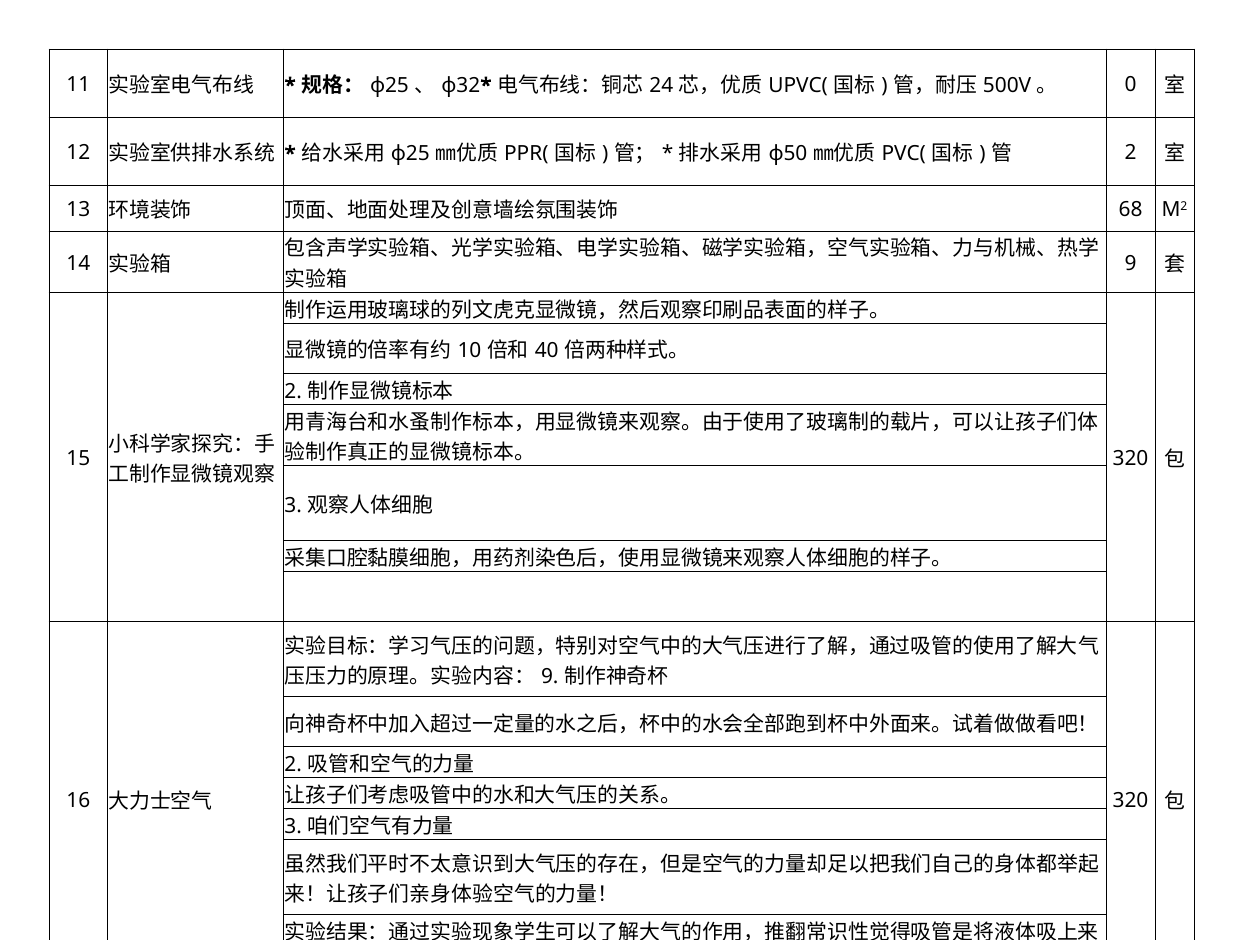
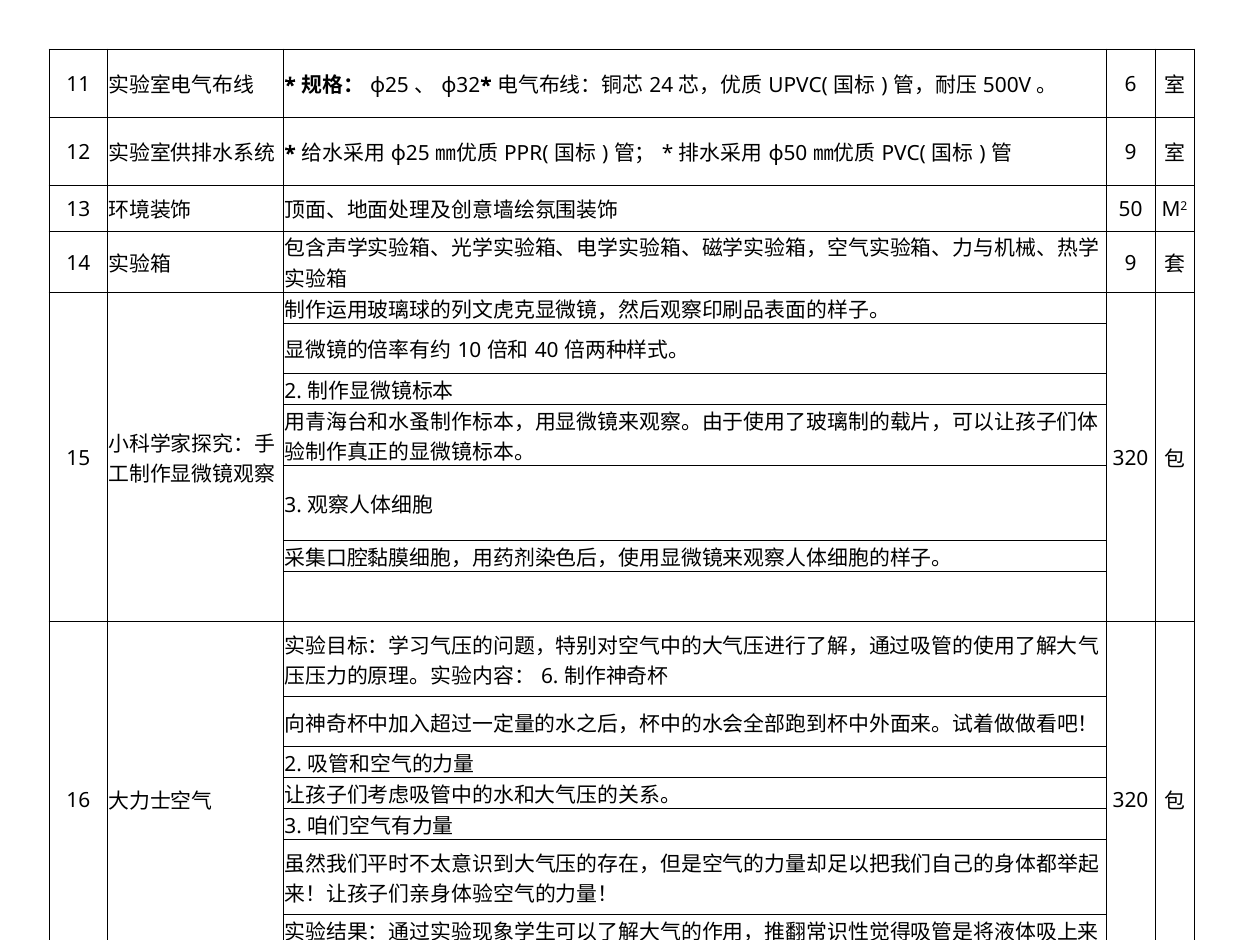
0 at (1131, 85): 0 -> 6
2 at (1131, 153): 2 -> 9
68: 68 -> 50
9 at (550, 677): 9 -> 6
